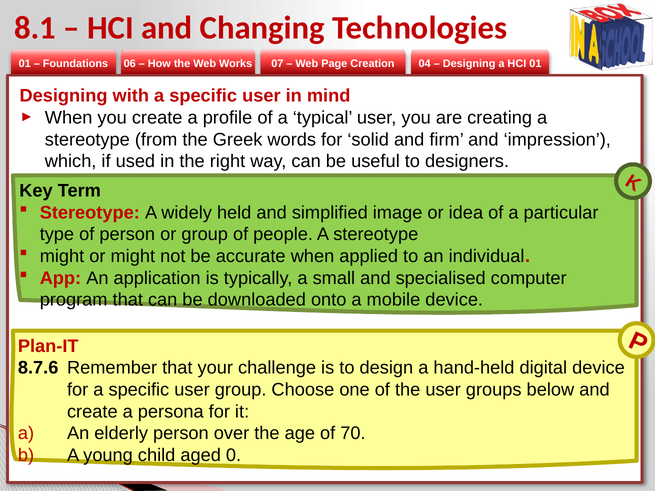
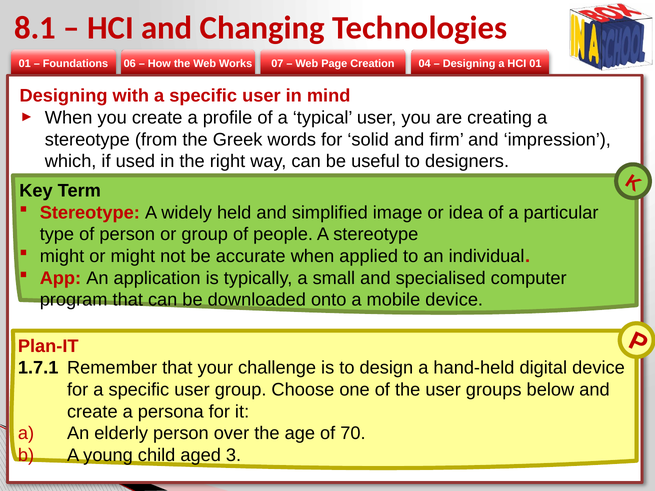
8.7.6: 8.7.6 -> 1.7.1
0: 0 -> 3
